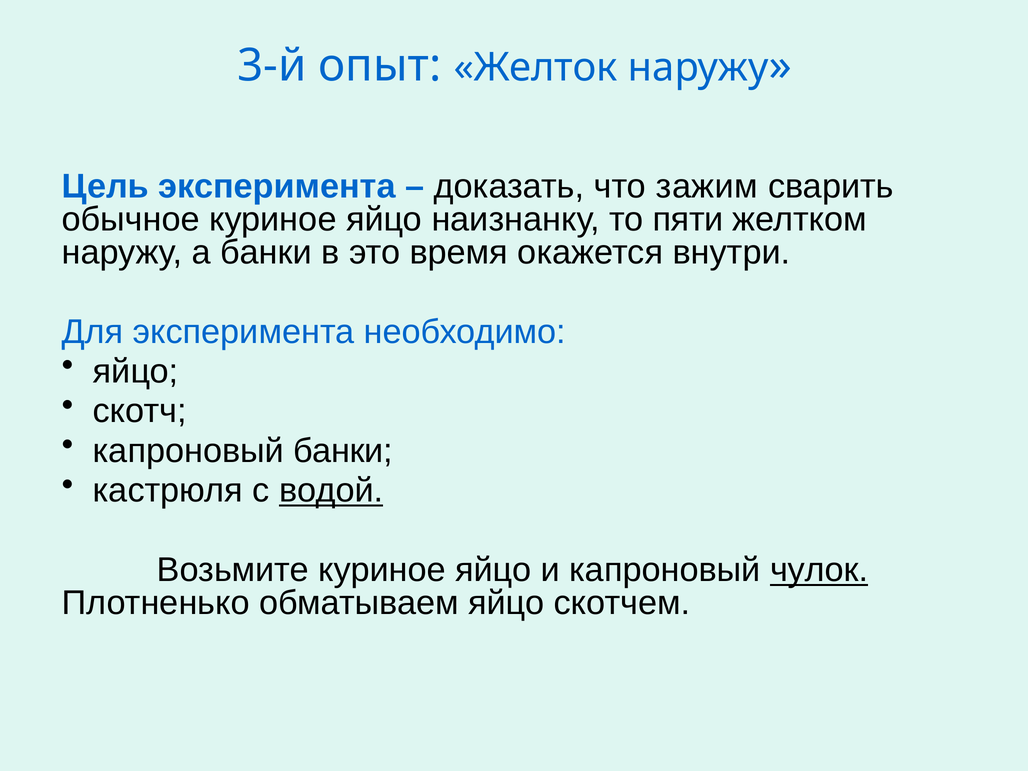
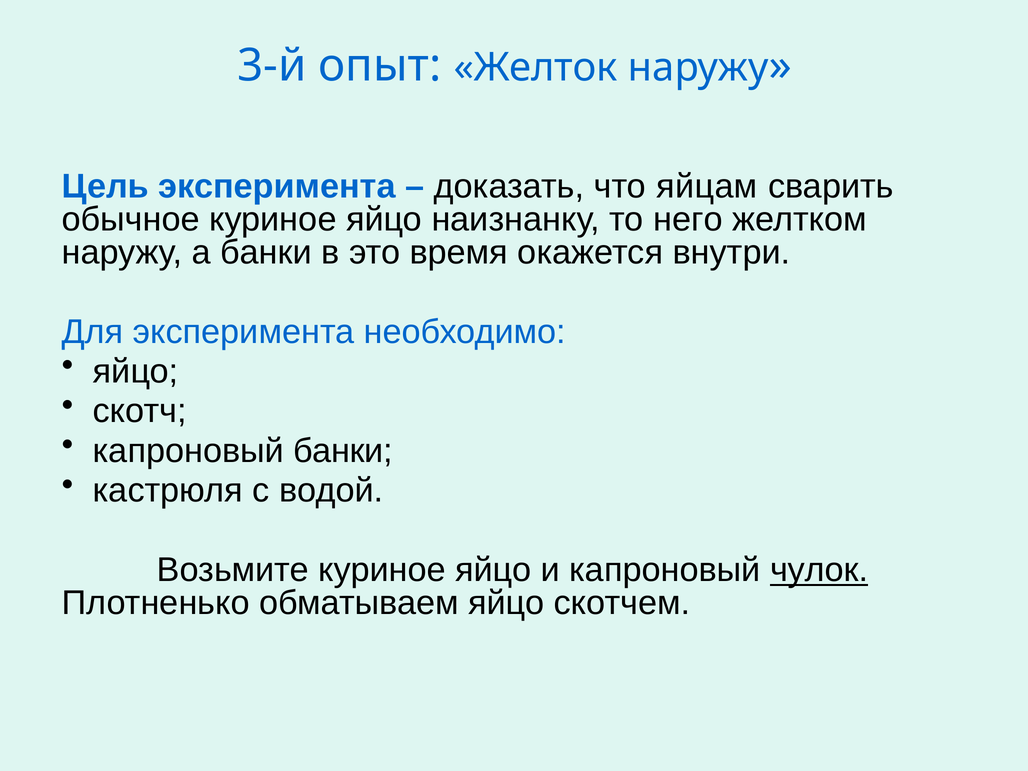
зажим: зажим -> яйцам
пяти: пяти -> него
водой underline: present -> none
